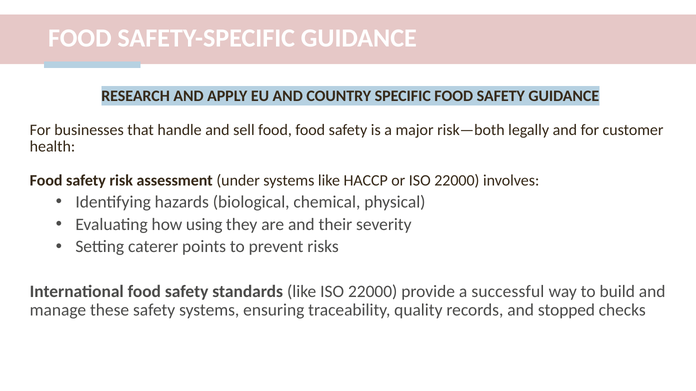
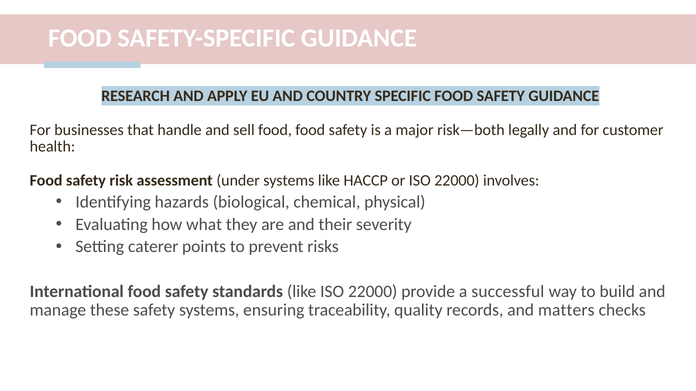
using: using -> what
stopped: stopped -> matters
